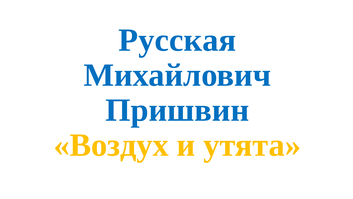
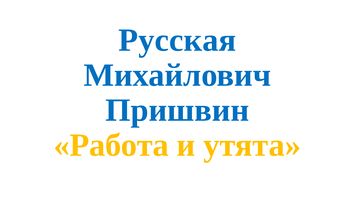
Воздух: Воздух -> Работа
